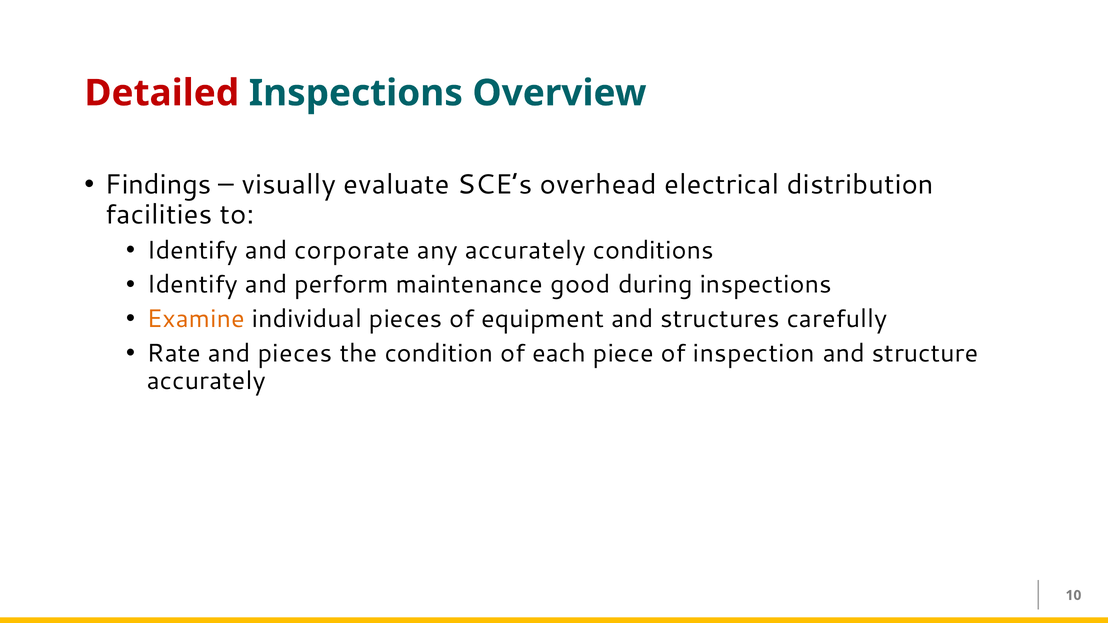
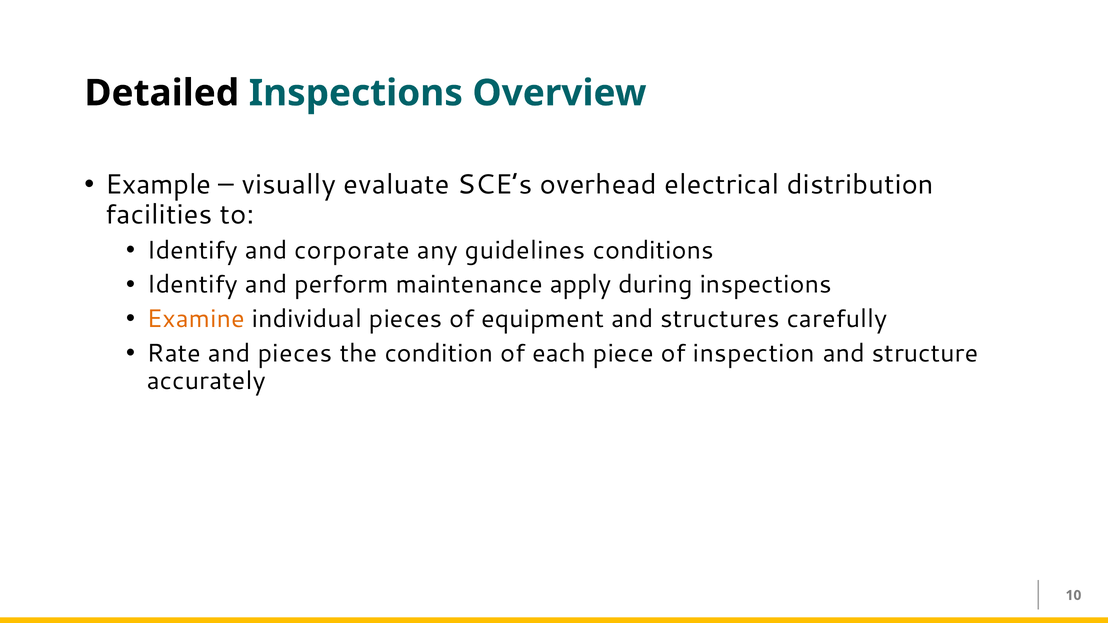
Detailed colour: red -> black
Findings: Findings -> Example
any accurately: accurately -> guidelines
good: good -> apply
